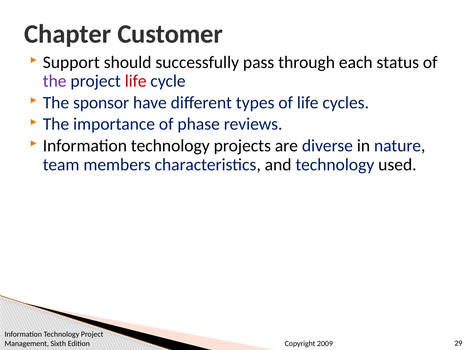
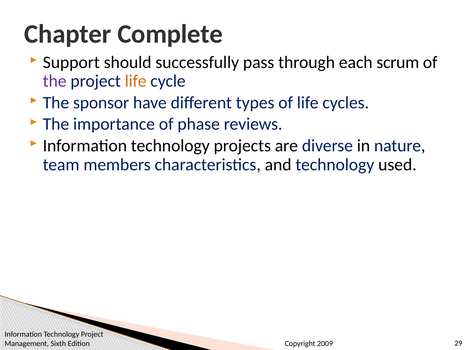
Customer: Customer -> Complete
status: status -> scrum
life at (136, 81) colour: red -> orange
